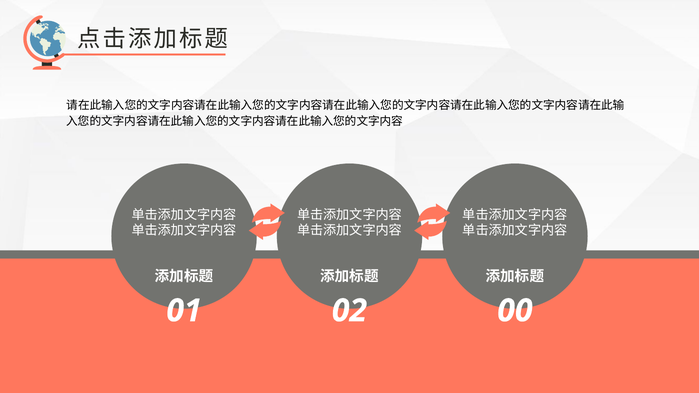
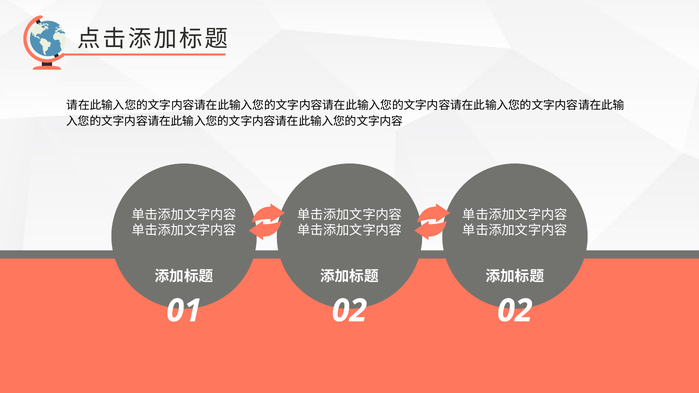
02 00: 00 -> 02
